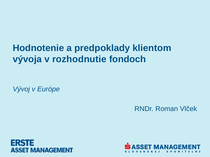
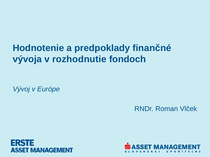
klientom: klientom -> finančné
